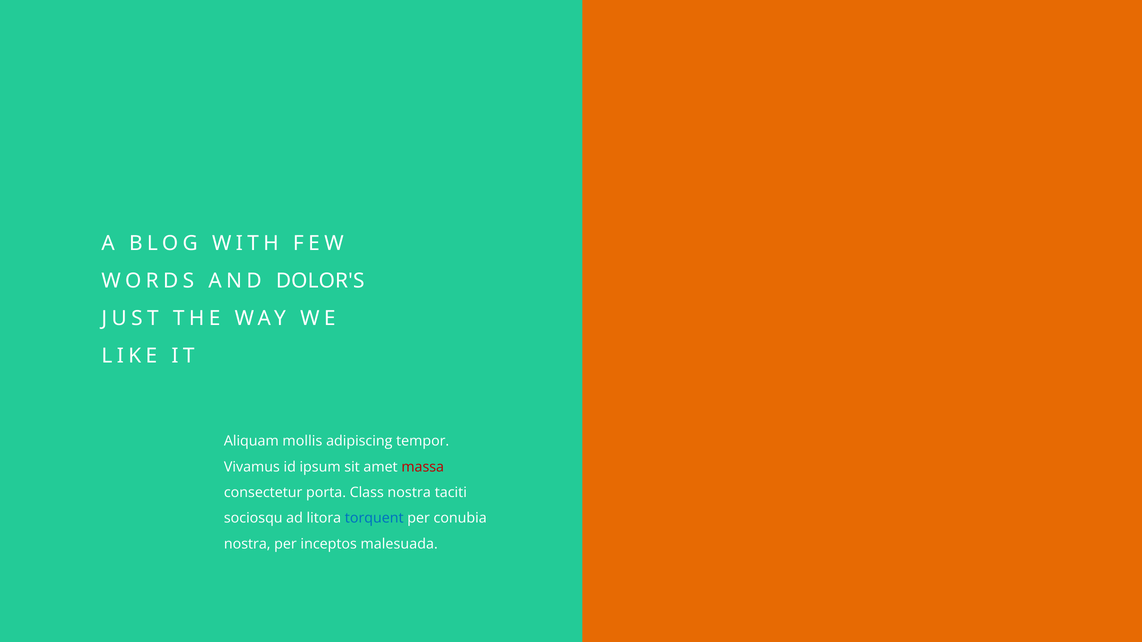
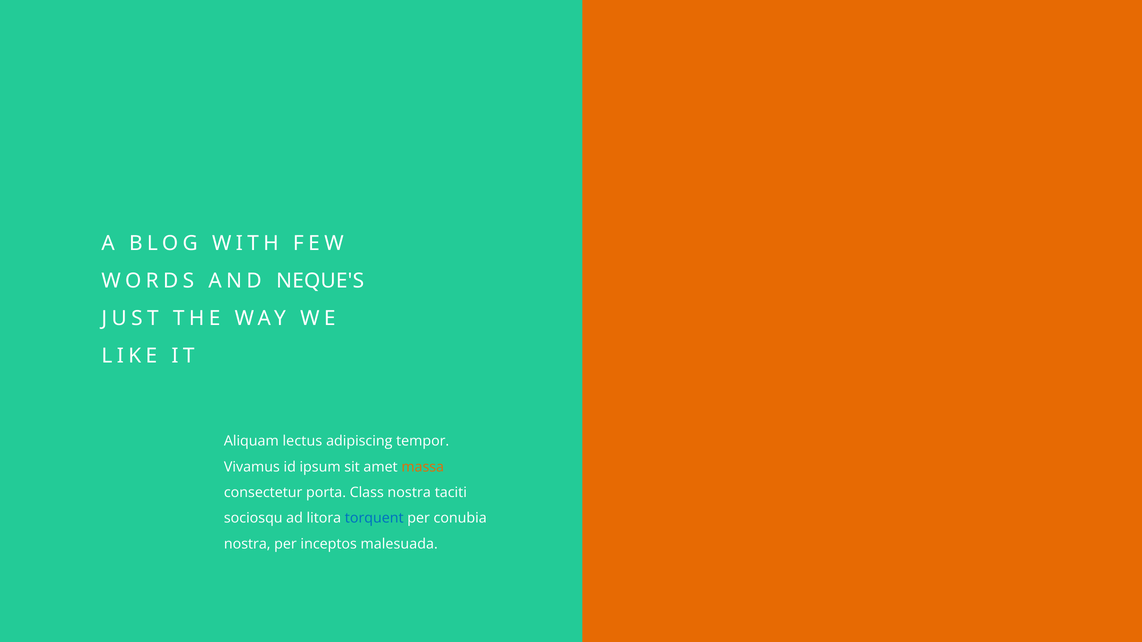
DOLOR'S: DOLOR'S -> NEQUE'S
mollis: mollis -> lectus
massa colour: red -> orange
